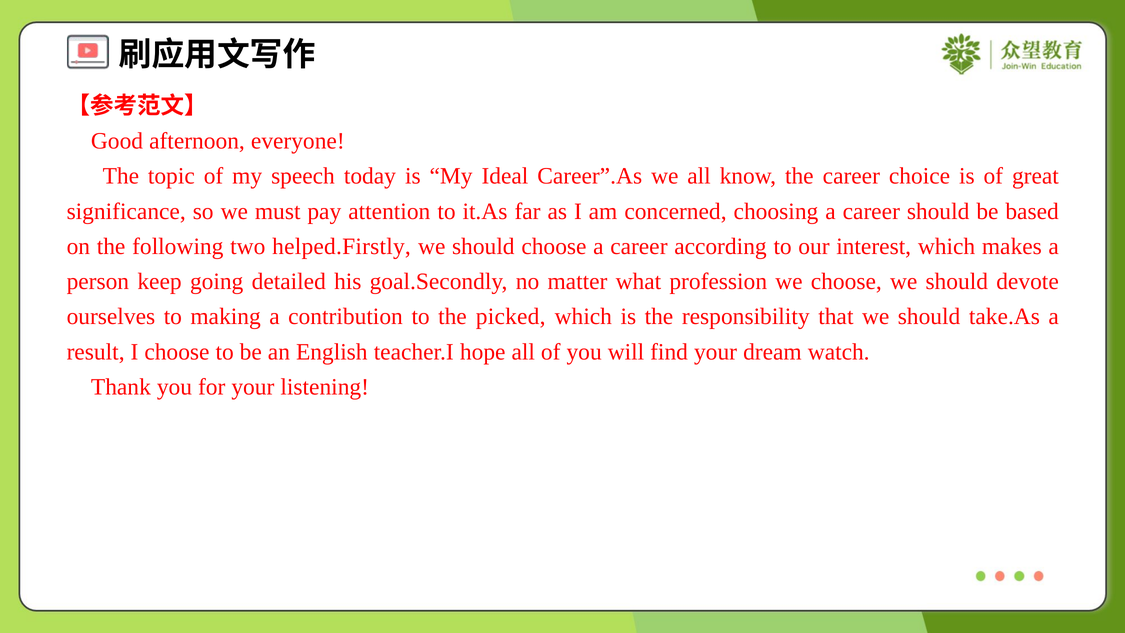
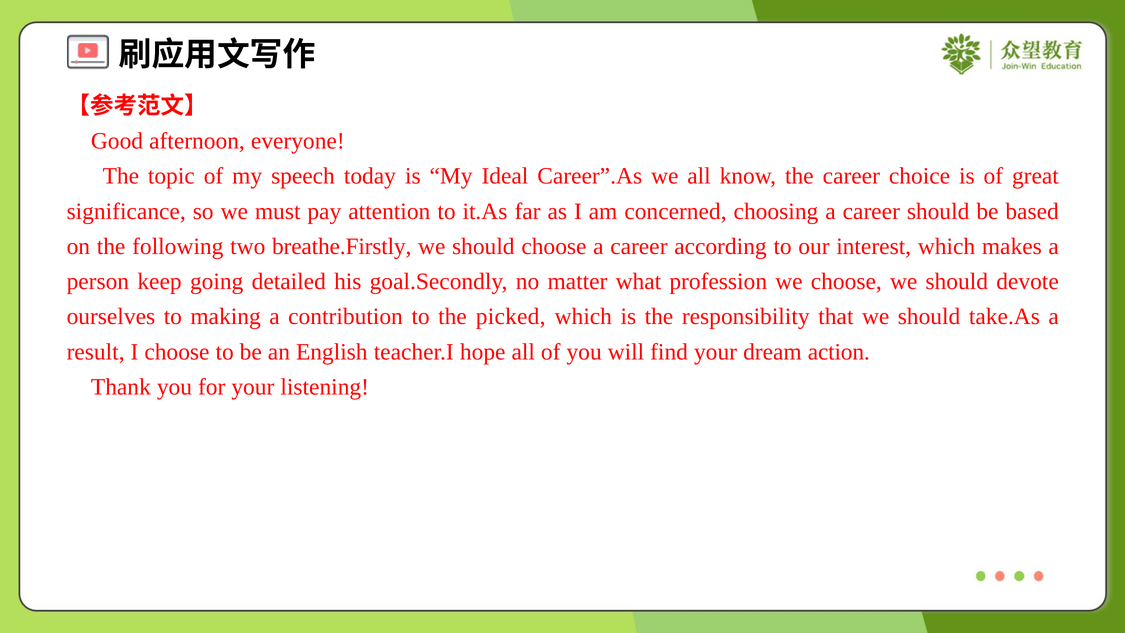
helped.Firstly: helped.Firstly -> breathe.Firstly
watch: watch -> action
